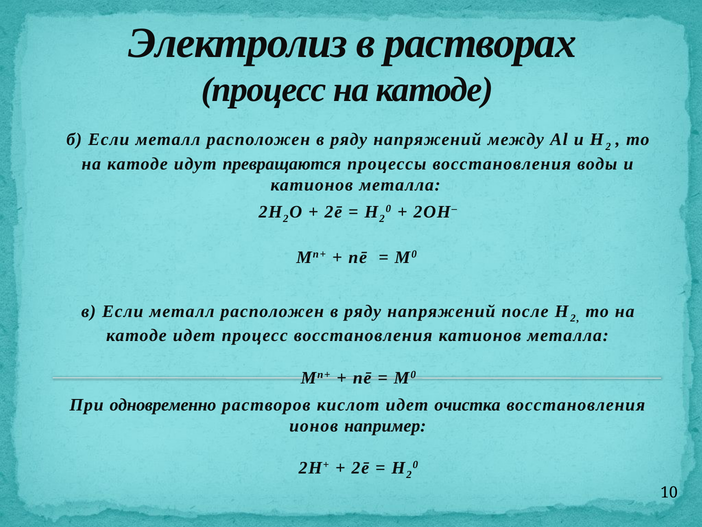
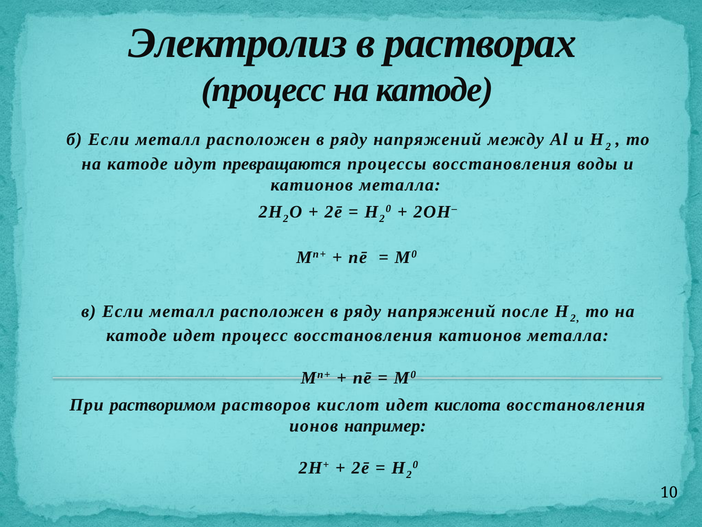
одновременно: одновременно -> растворимом
очистка: очистка -> кислота
